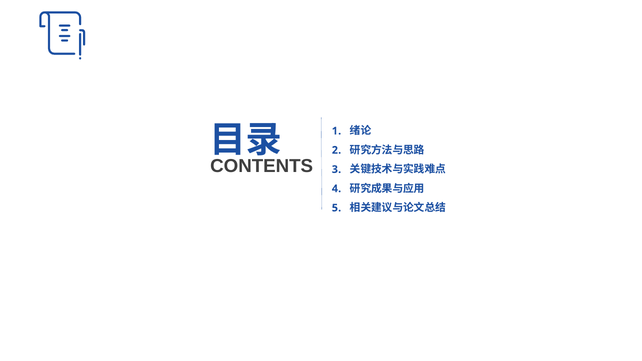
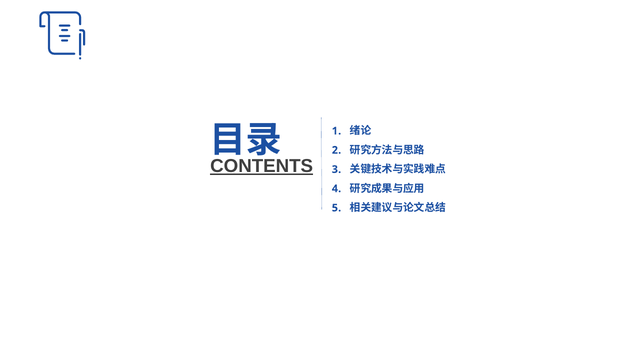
CONTENTS underline: none -> present
